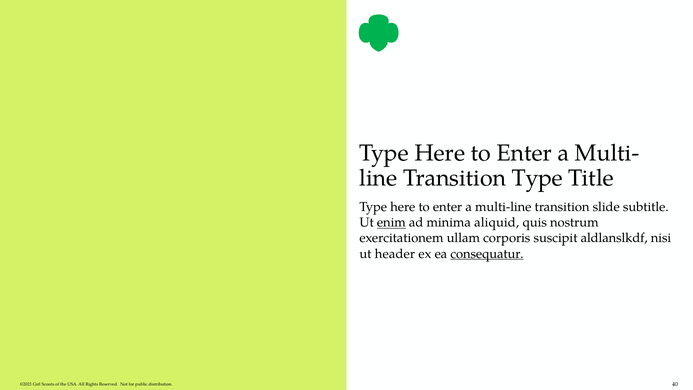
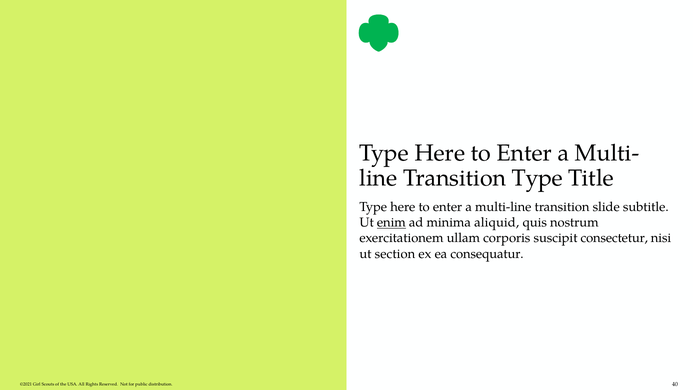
aldlanslkdf: aldlanslkdf -> consectetur
header: header -> section
consequatur underline: present -> none
